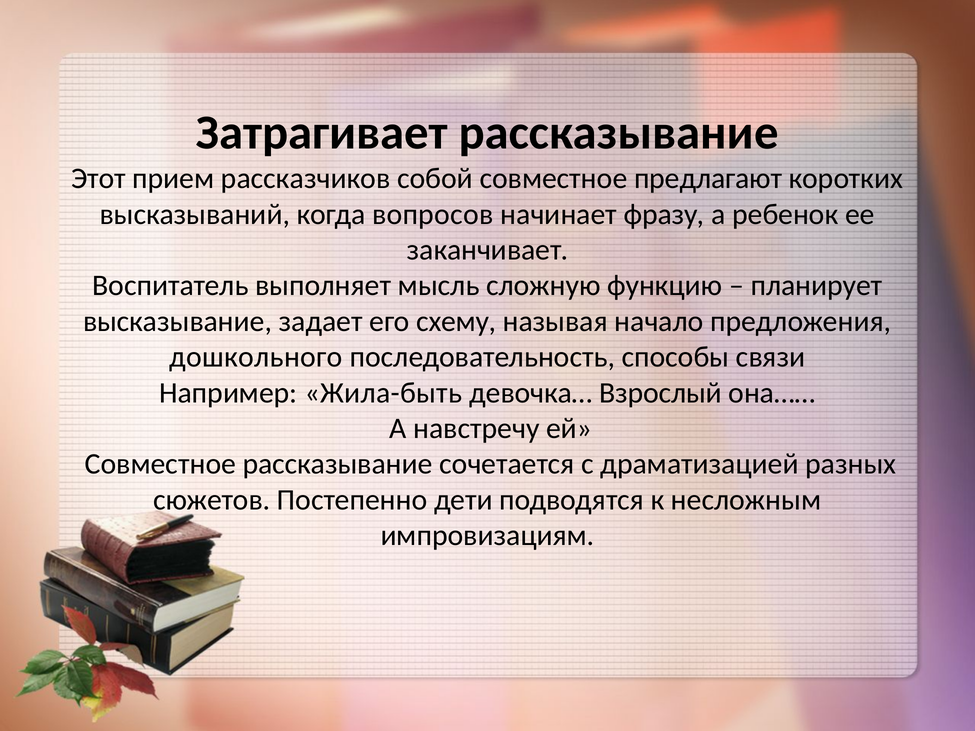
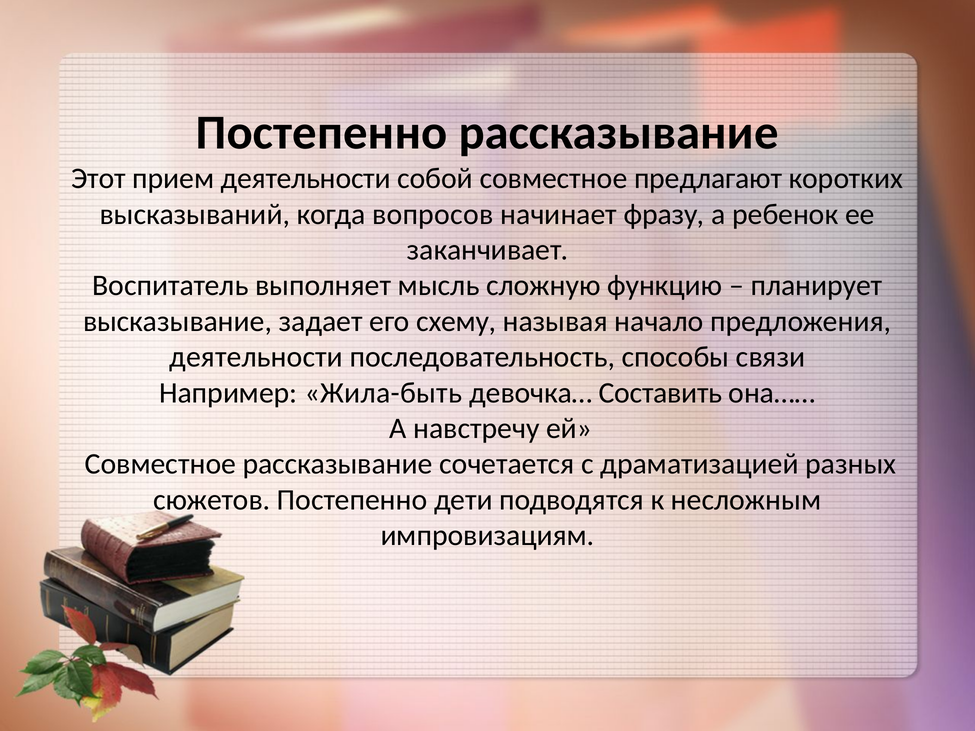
Затрагивает at (322, 133): Затрагивает -> Постепенно
прием рассказчиков: рассказчиков -> деятельности
дошкольного at (256, 357): дошкольного -> деятельности
Взрослый: Взрослый -> Составить
